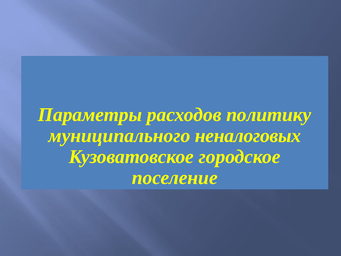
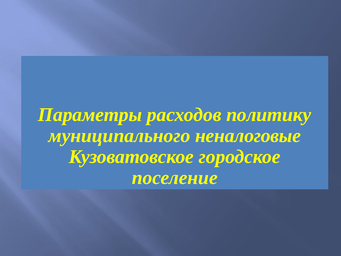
неналоговых: неналоговых -> неналоговые
